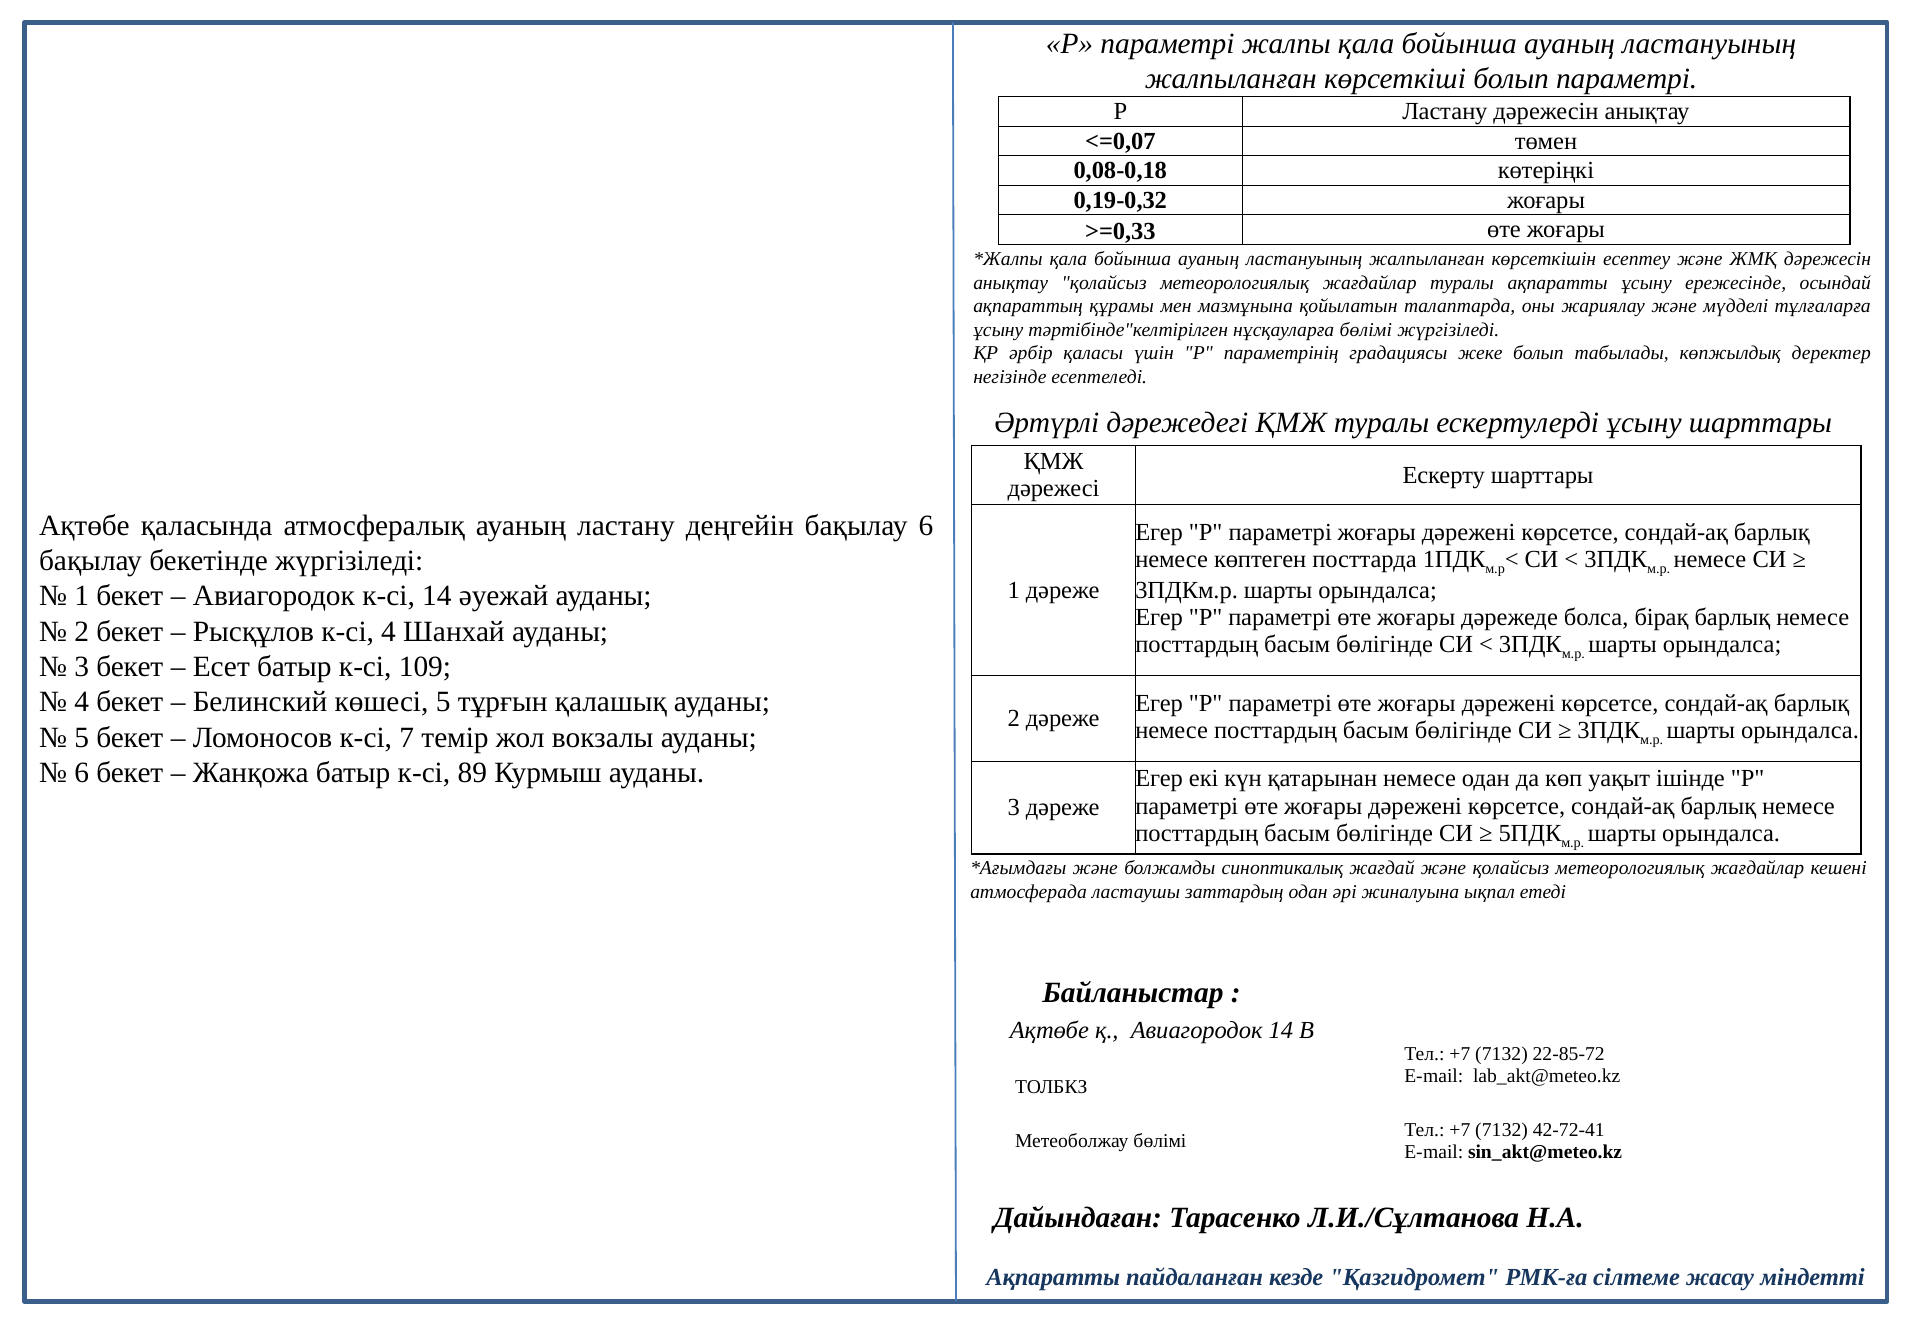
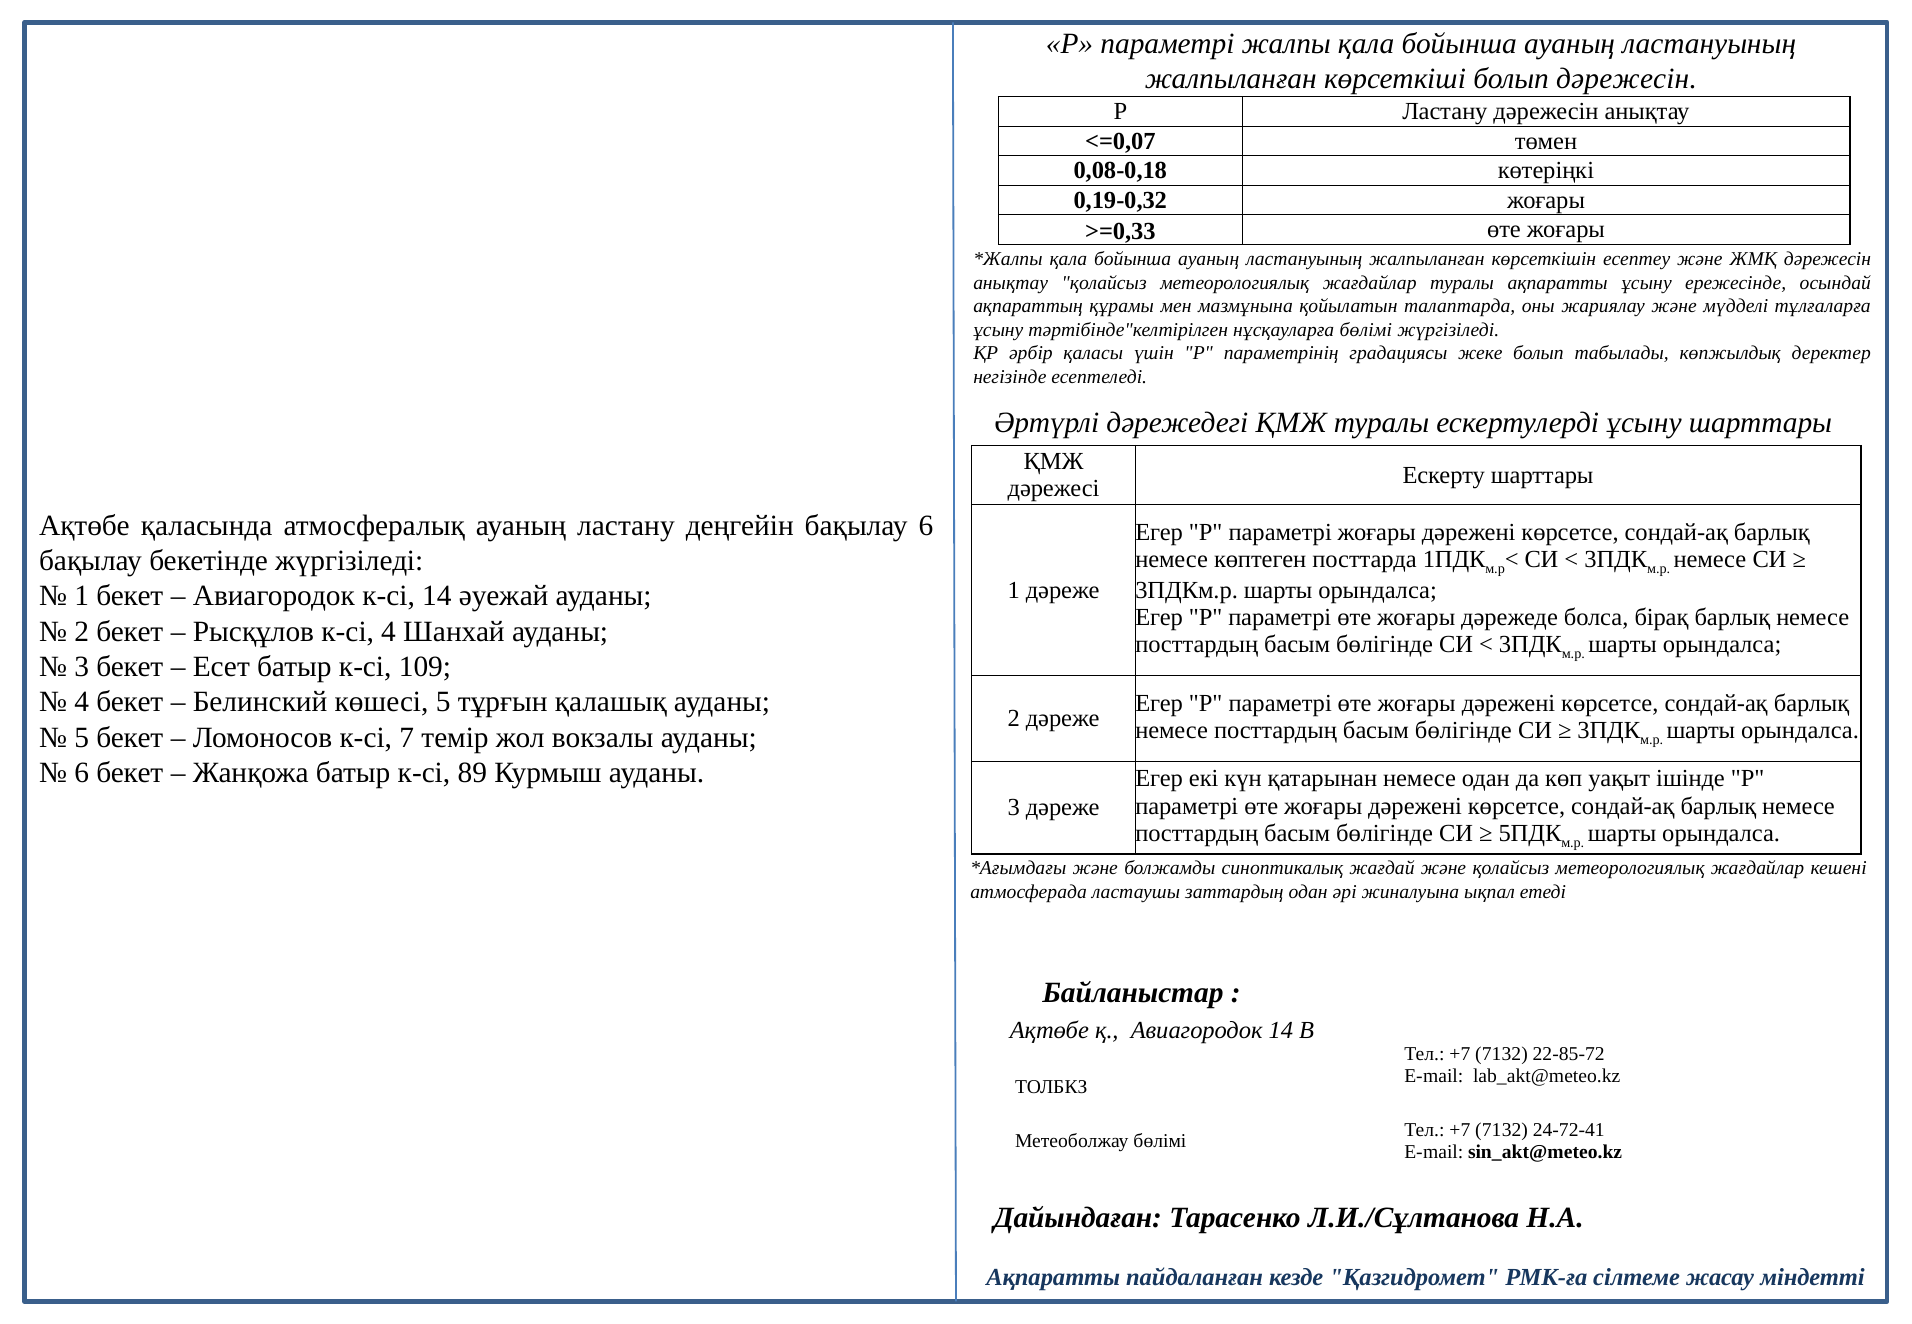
болып параметрі: параметрі -> дәрежесін
42-72-41: 42-72-41 -> 24-72-41
